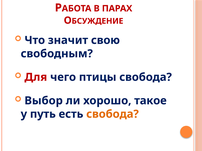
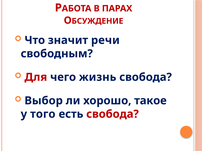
свою: свою -> речи
птицы: птицы -> жизнь
путь: путь -> того
свобода at (112, 114) colour: orange -> red
